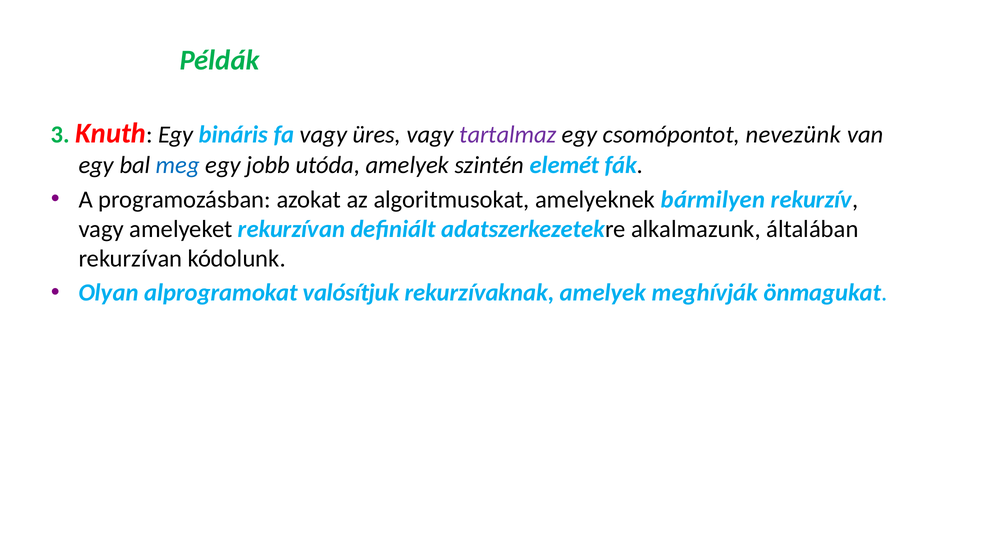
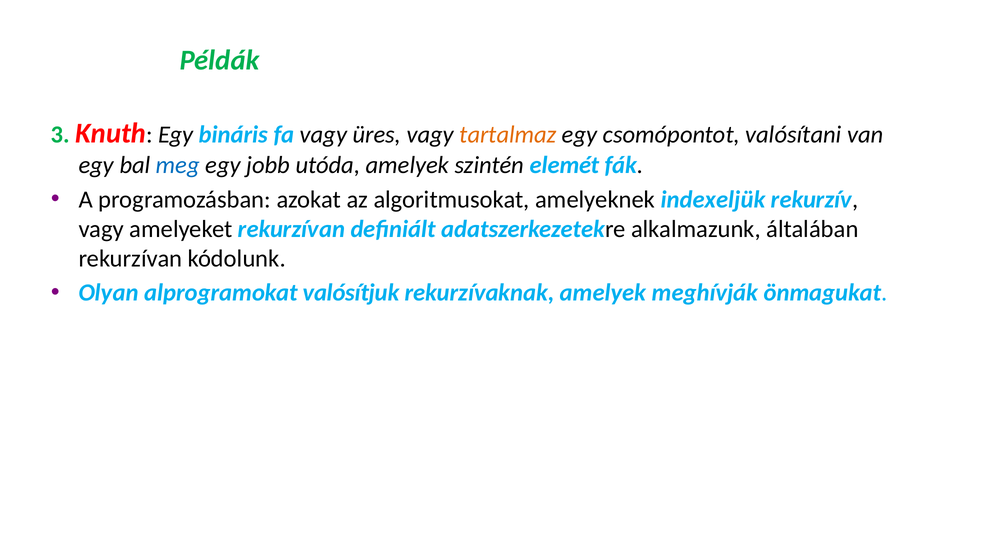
tartalmaz colour: purple -> orange
nevezünk: nevezünk -> valósítani
bármilyen: bármilyen -> indexeljük
